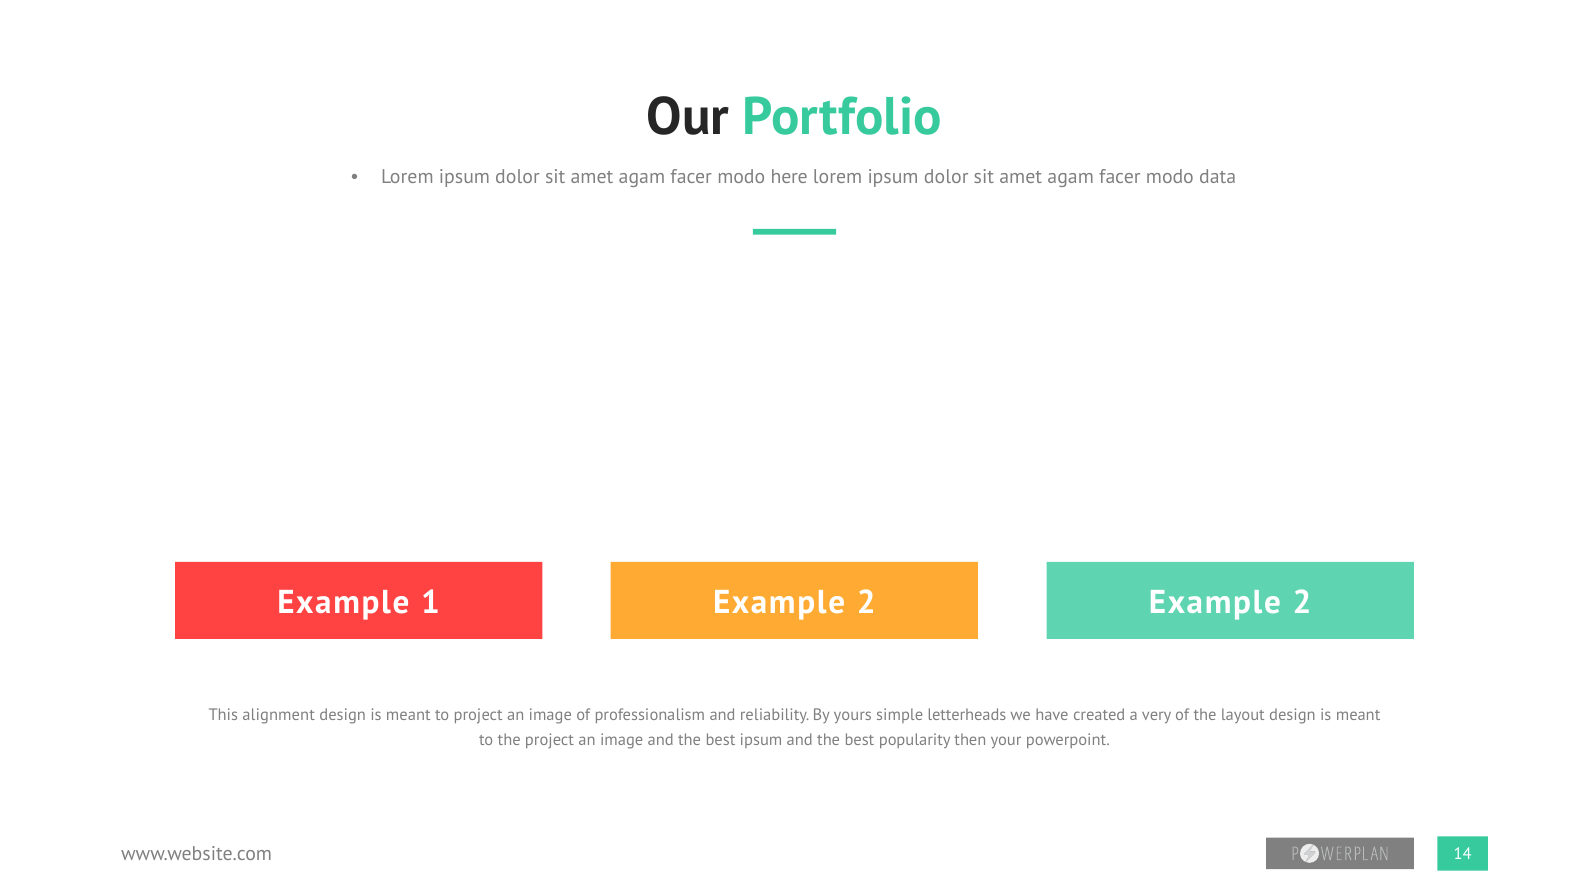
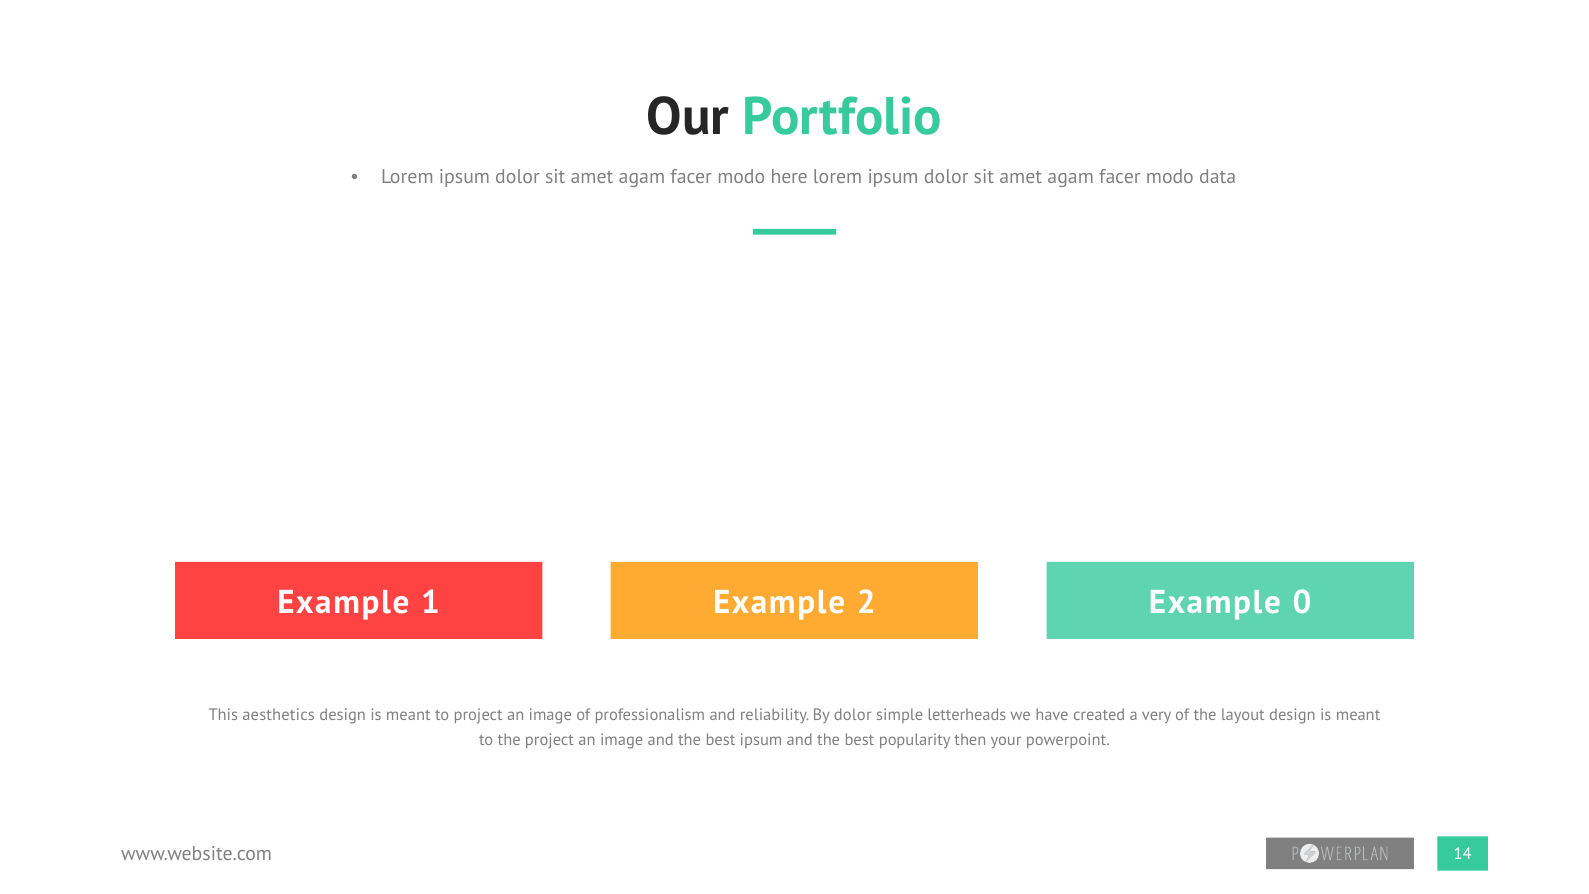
2 Example 2: 2 -> 0
alignment: alignment -> aesthetics
By yours: yours -> dolor
